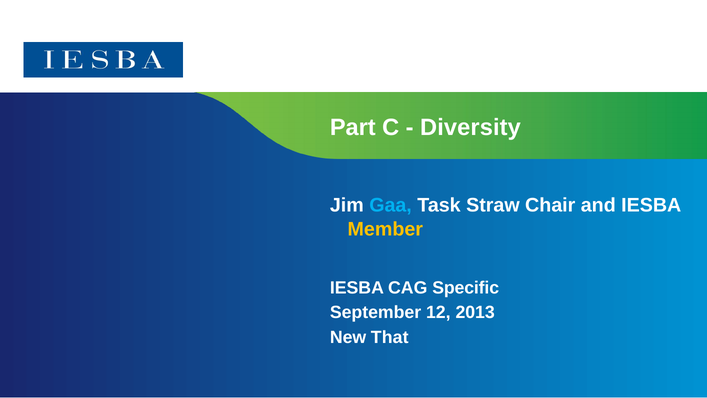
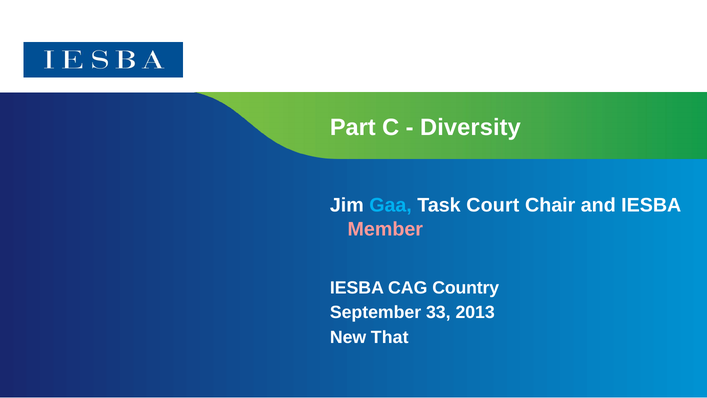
Straw: Straw -> Court
Member colour: yellow -> pink
Specific: Specific -> Country
12: 12 -> 33
